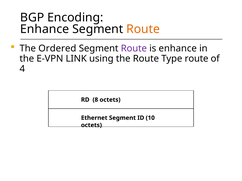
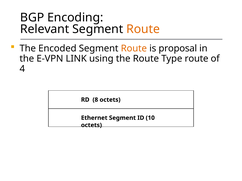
Enhance at (45, 29): Enhance -> Relevant
Ordered: Ordered -> Encoded
Route at (134, 49) colour: purple -> orange
is enhance: enhance -> proposal
